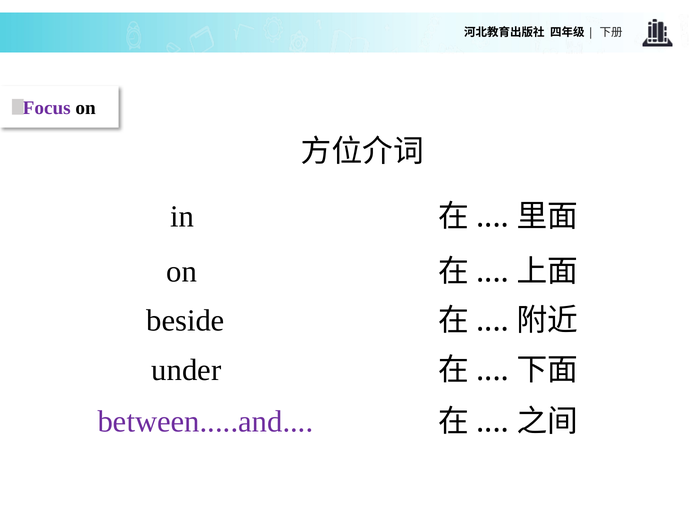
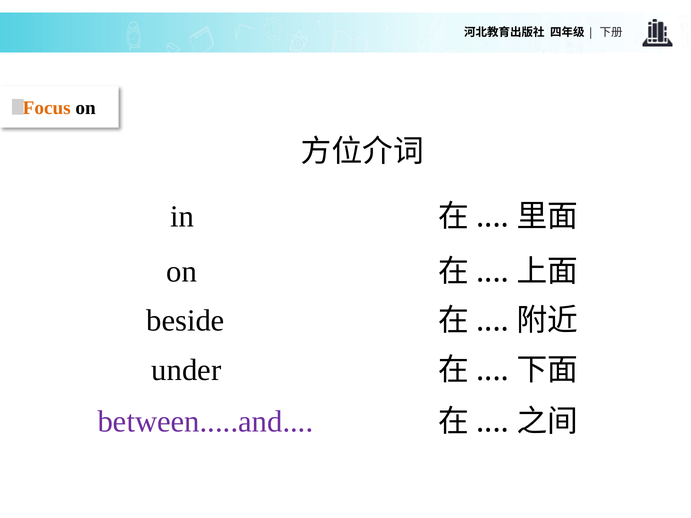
Focus colour: purple -> orange
